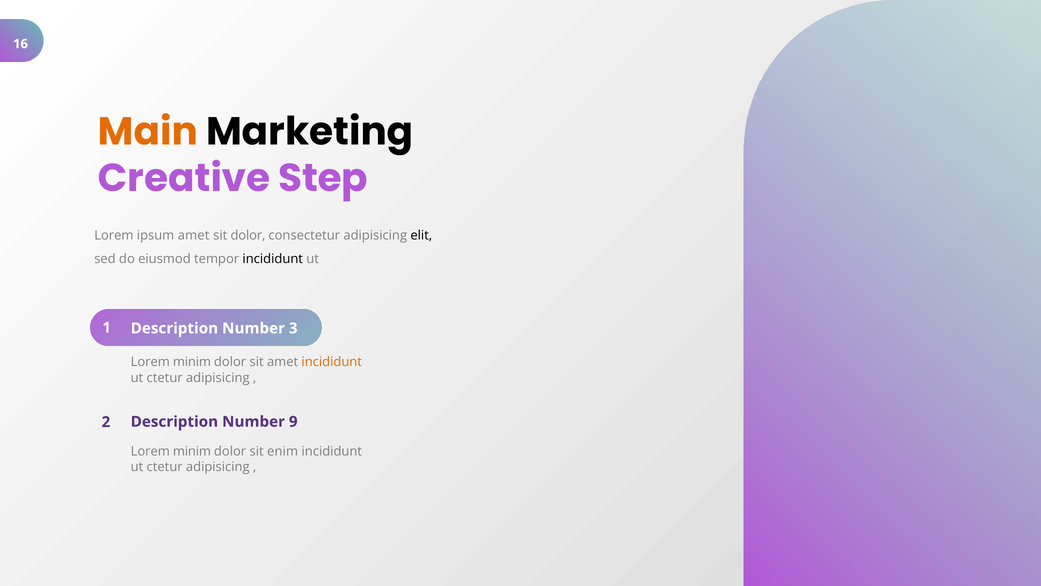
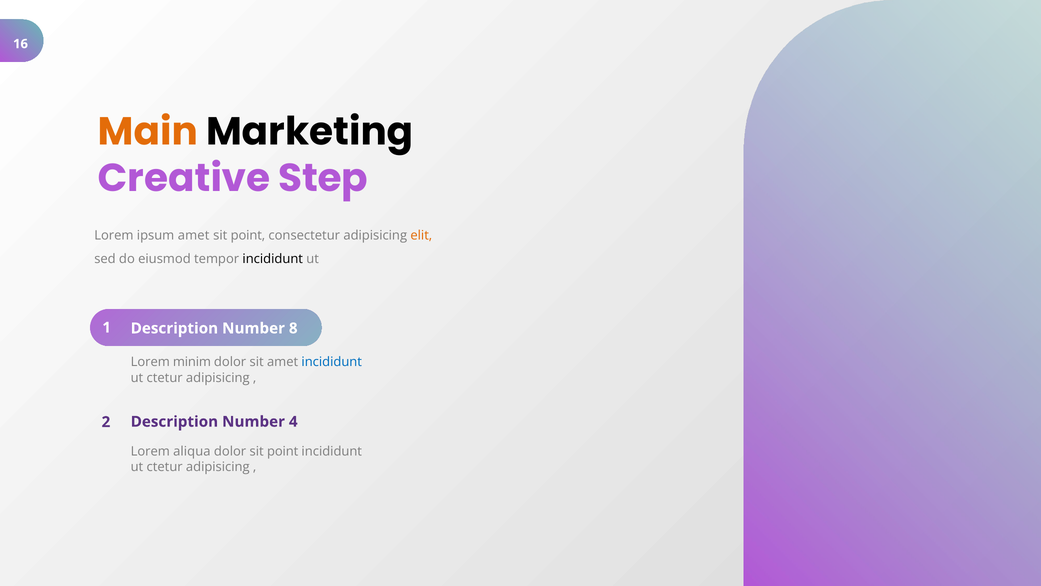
dolor at (248, 235): dolor -> point
elit colour: black -> orange
3: 3 -> 8
incididunt at (332, 362) colour: orange -> blue
9: 9 -> 4
minim at (192, 451): minim -> aliqua
dolor sit enim: enim -> point
